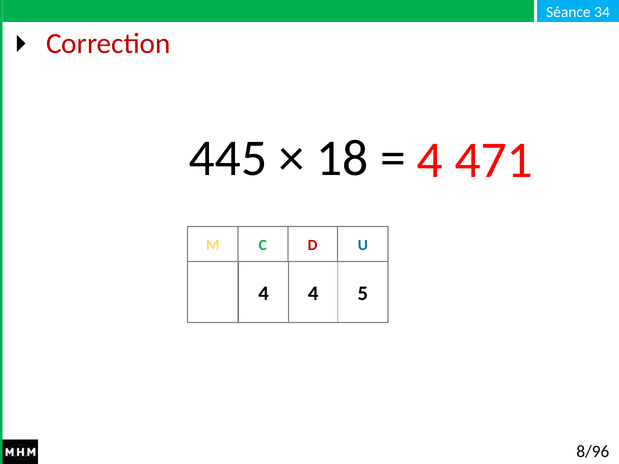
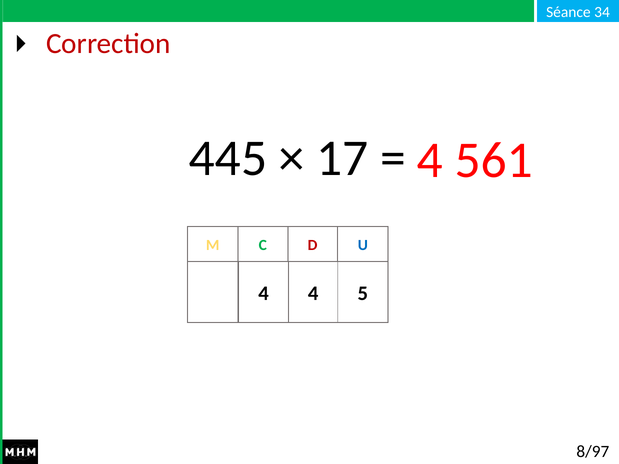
18: 18 -> 17
471: 471 -> 561
8/96: 8/96 -> 8/97
